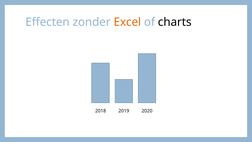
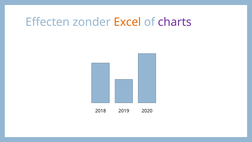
charts colour: black -> purple
